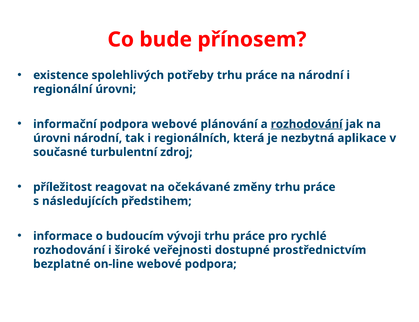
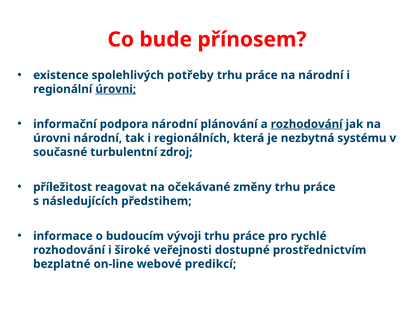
úrovni at (116, 89) underline: none -> present
podpora webové: webové -> národní
aplikace: aplikace -> systému
webové podpora: podpora -> predikcí
